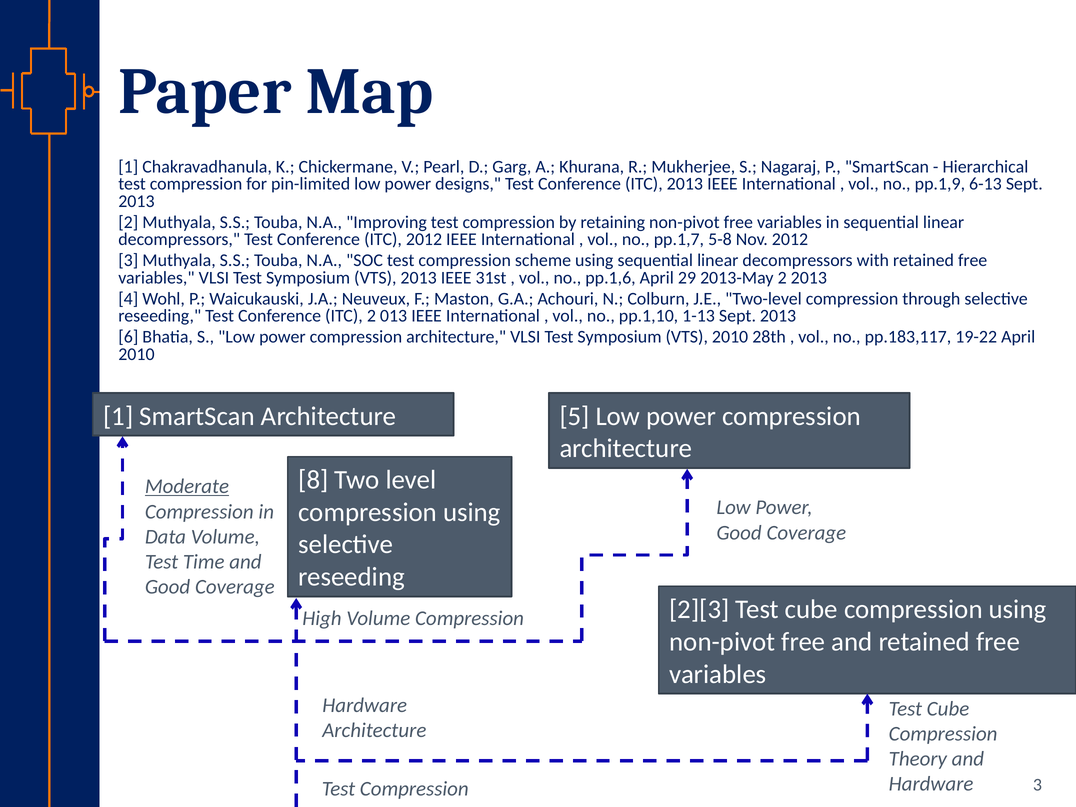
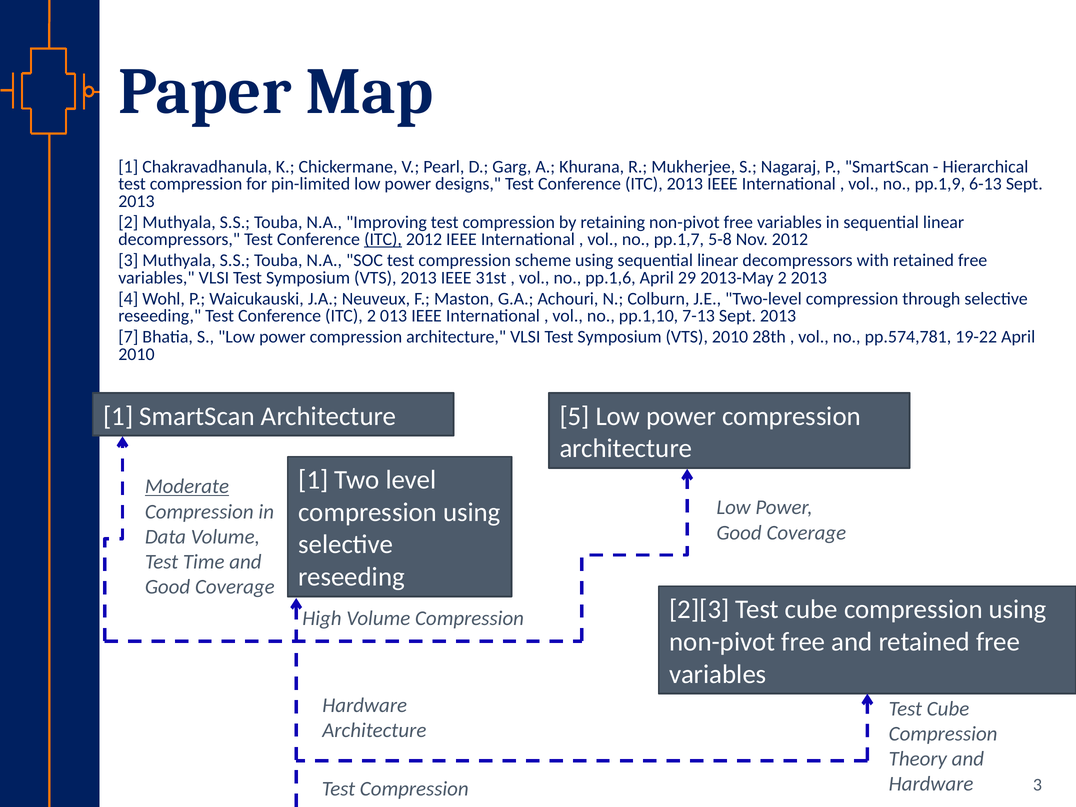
ITC at (383, 239) underline: none -> present
1-13: 1-13 -> 7-13
6: 6 -> 7
pp.183,117: pp.183,117 -> pp.574,781
8 at (313, 480): 8 -> 1
